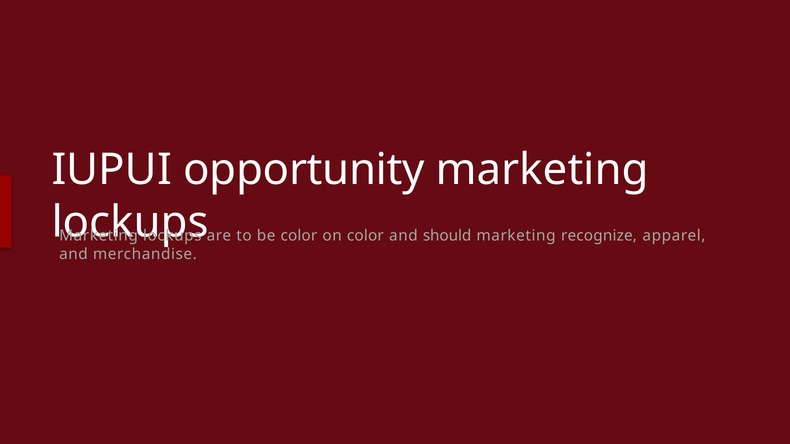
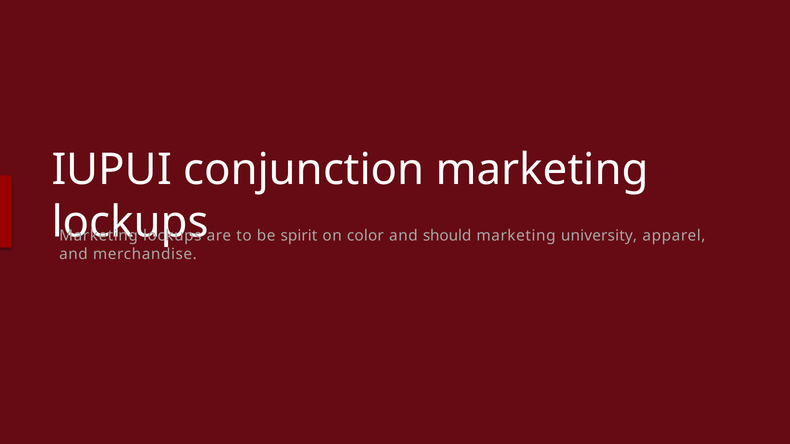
opportunity: opportunity -> conjunction
be color: color -> spirit
recognize: recognize -> university
